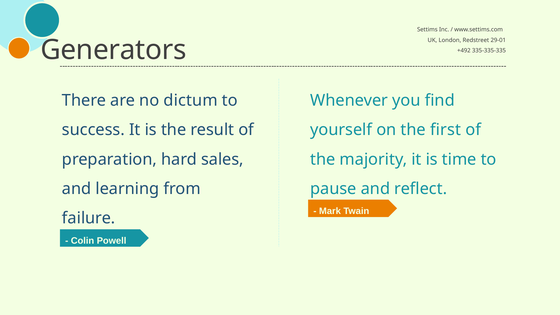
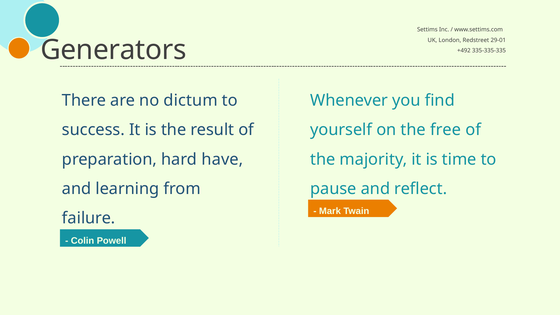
first: first -> free
sales: sales -> have
